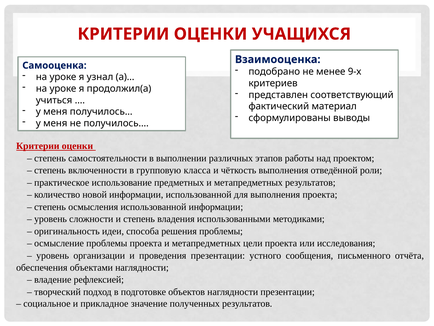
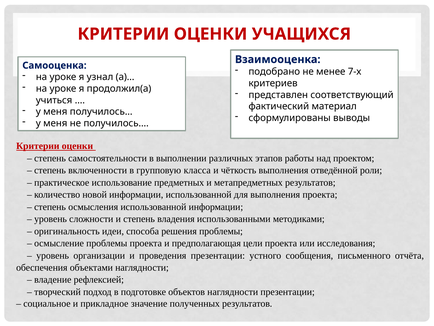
9-х: 9-х -> 7-х
проекта и метапредметных: метапредметных -> предполагающая
